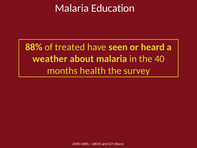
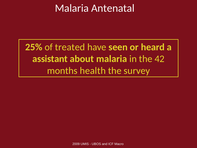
Education: Education -> Antenatal
88%: 88% -> 25%
weather: weather -> assistant
40: 40 -> 42
